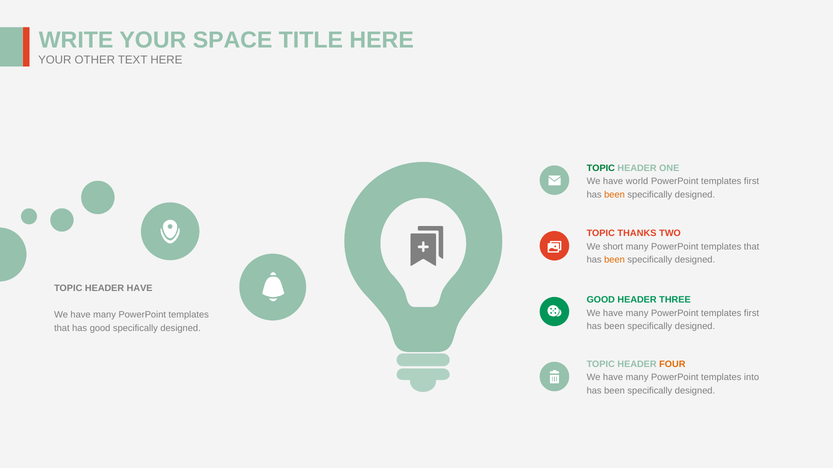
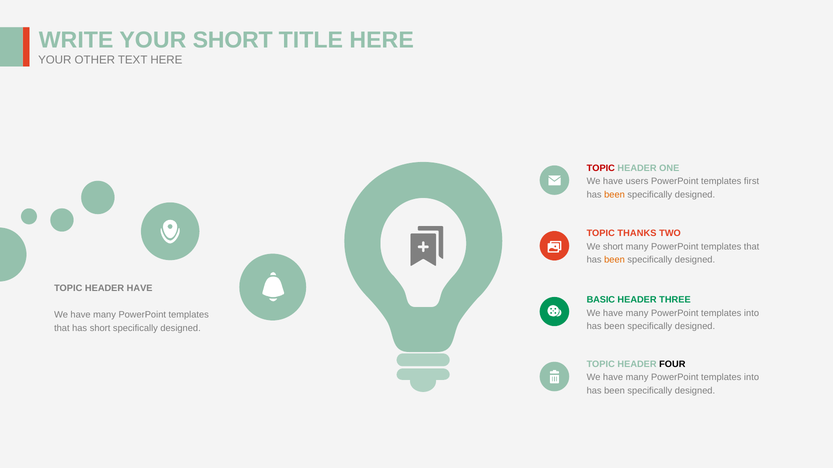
YOUR SPACE: SPACE -> SHORT
TOPIC at (601, 168) colour: green -> red
world: world -> users
GOOD at (601, 300): GOOD -> BASIC
first at (752, 313): first -> into
has good: good -> short
FOUR colour: orange -> black
